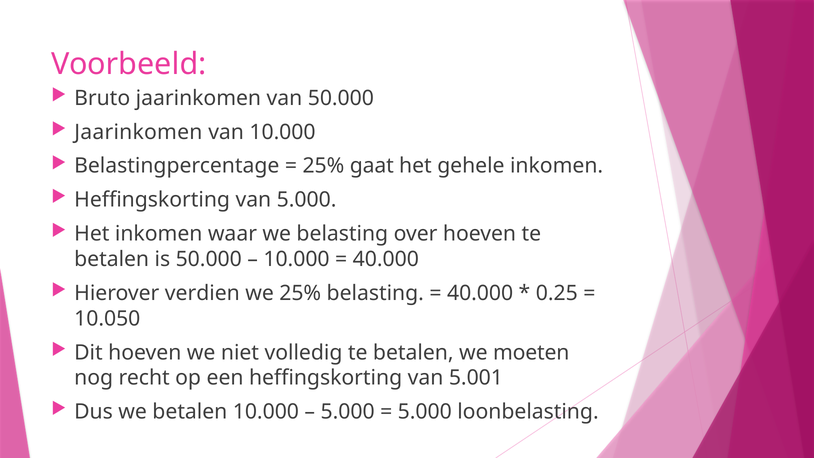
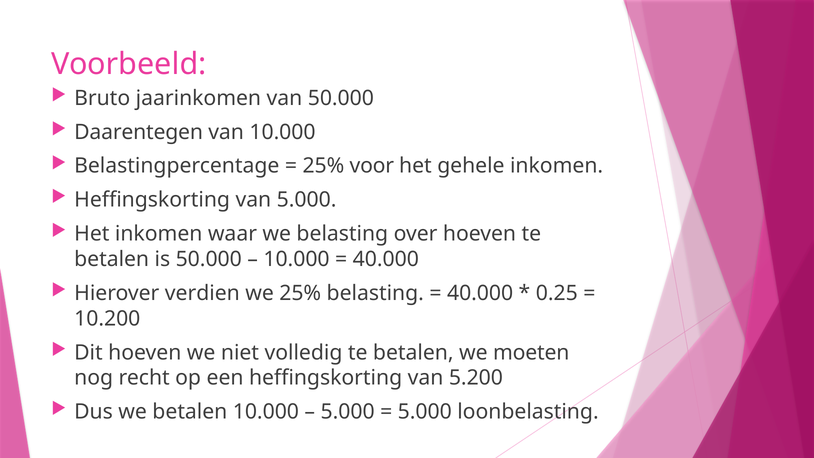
Jaarinkomen at (138, 132): Jaarinkomen -> Daarentegen
gaat: gaat -> voor
10.050: 10.050 -> 10.200
5.001: 5.001 -> 5.200
